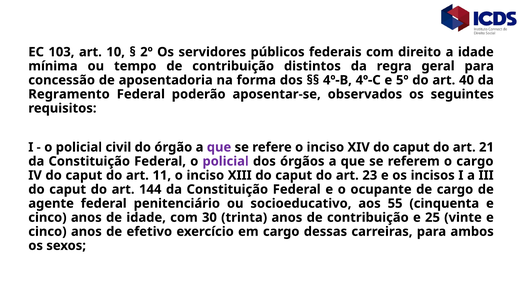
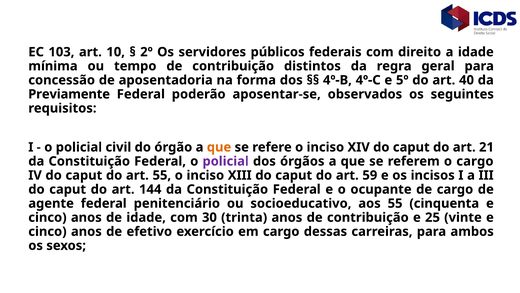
Regramento: Regramento -> Previamente
que at (219, 147) colour: purple -> orange
art 11: 11 -> 55
23: 23 -> 59
